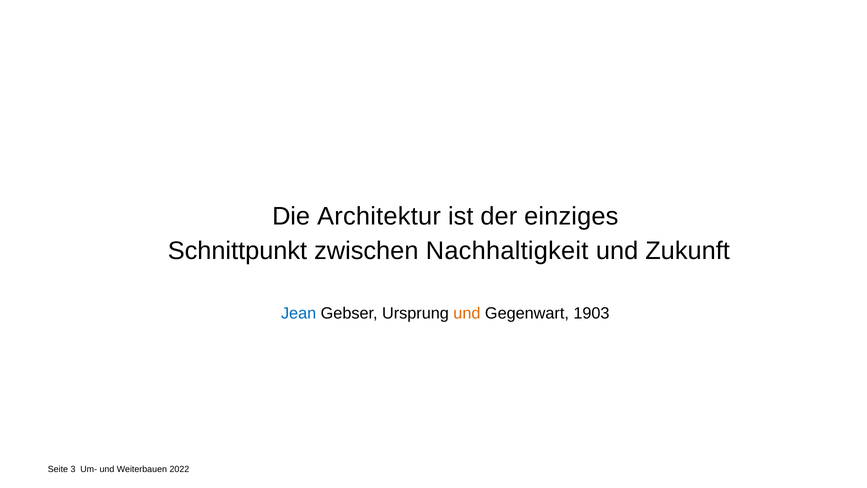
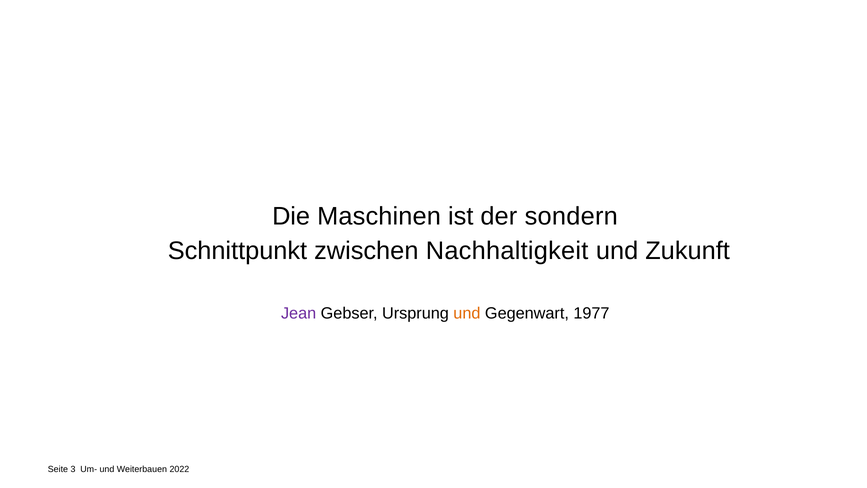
Architektur: Architektur -> Maschinen
einziges: einziges -> sondern
Jean colour: blue -> purple
1903: 1903 -> 1977
